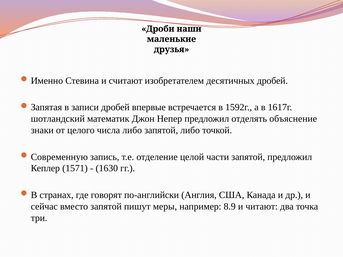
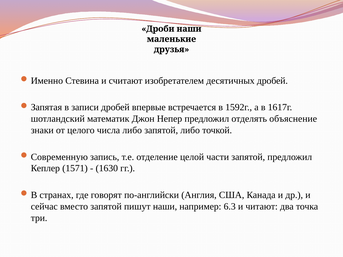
пишут меры: меры -> наши
8.9: 8.9 -> 6.3
